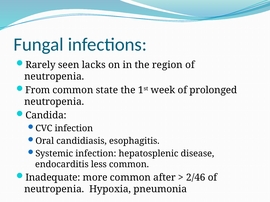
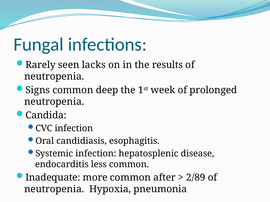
region: region -> results
From: From -> Signs
state: state -> deep
2/46: 2/46 -> 2/89
